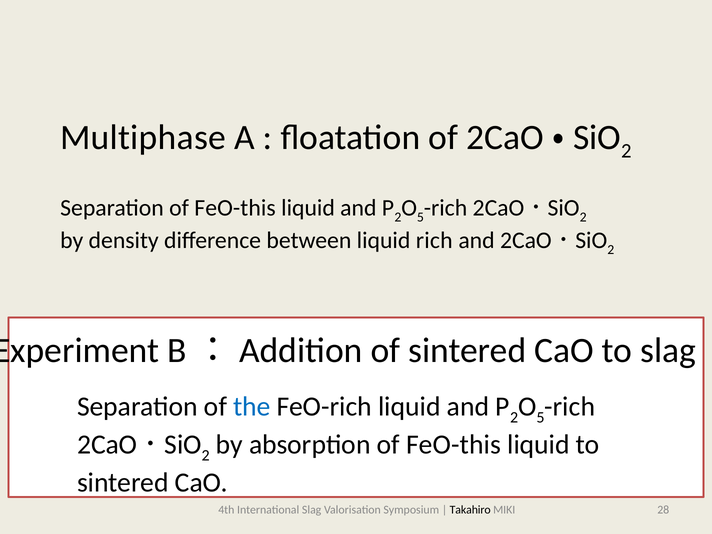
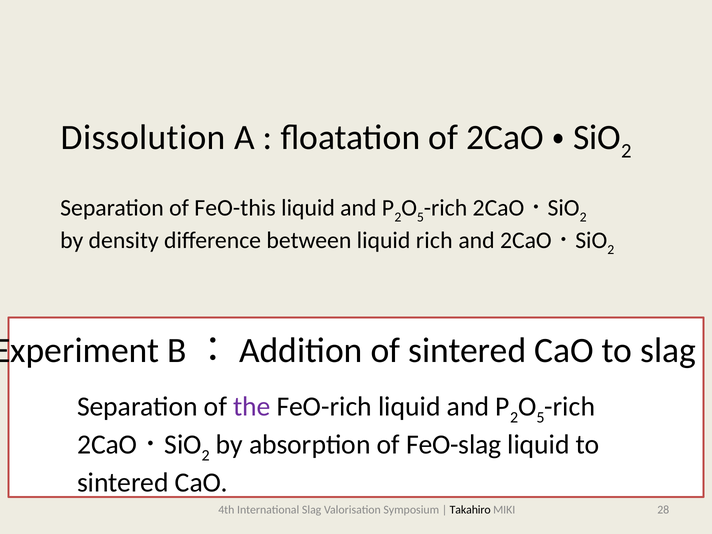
Multiphase: Multiphase -> Dissolution
the colour: blue -> purple
absorption of FeO-this: FeO-this -> FeO-slag
